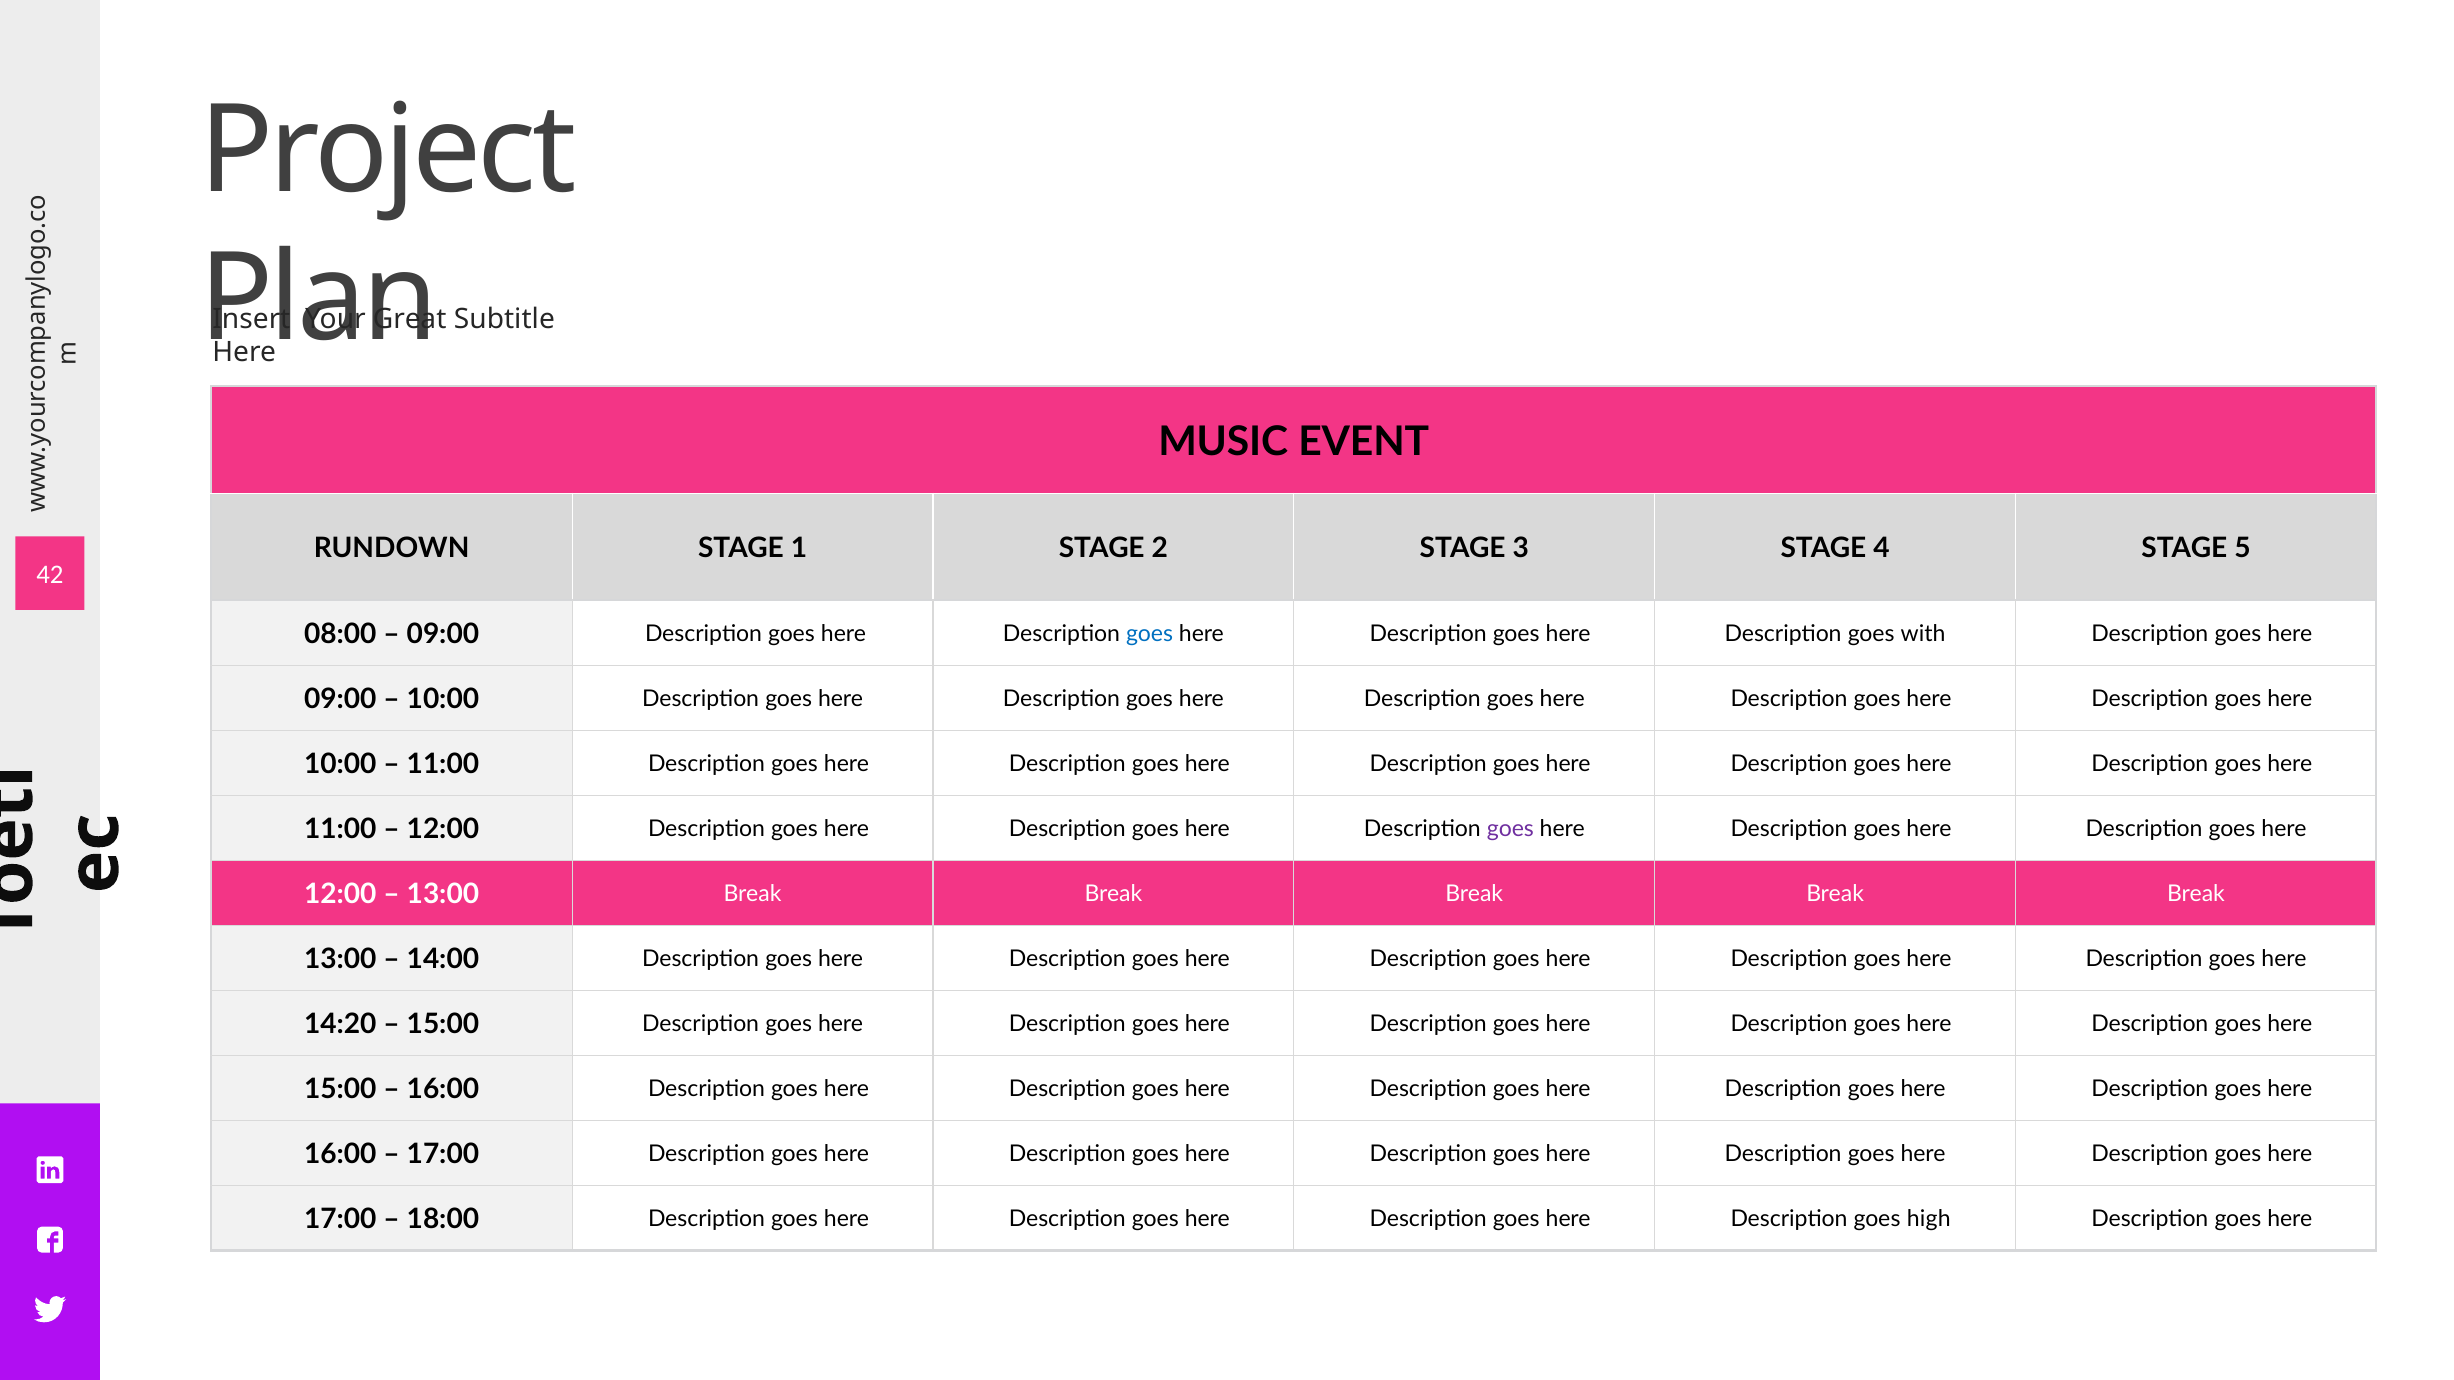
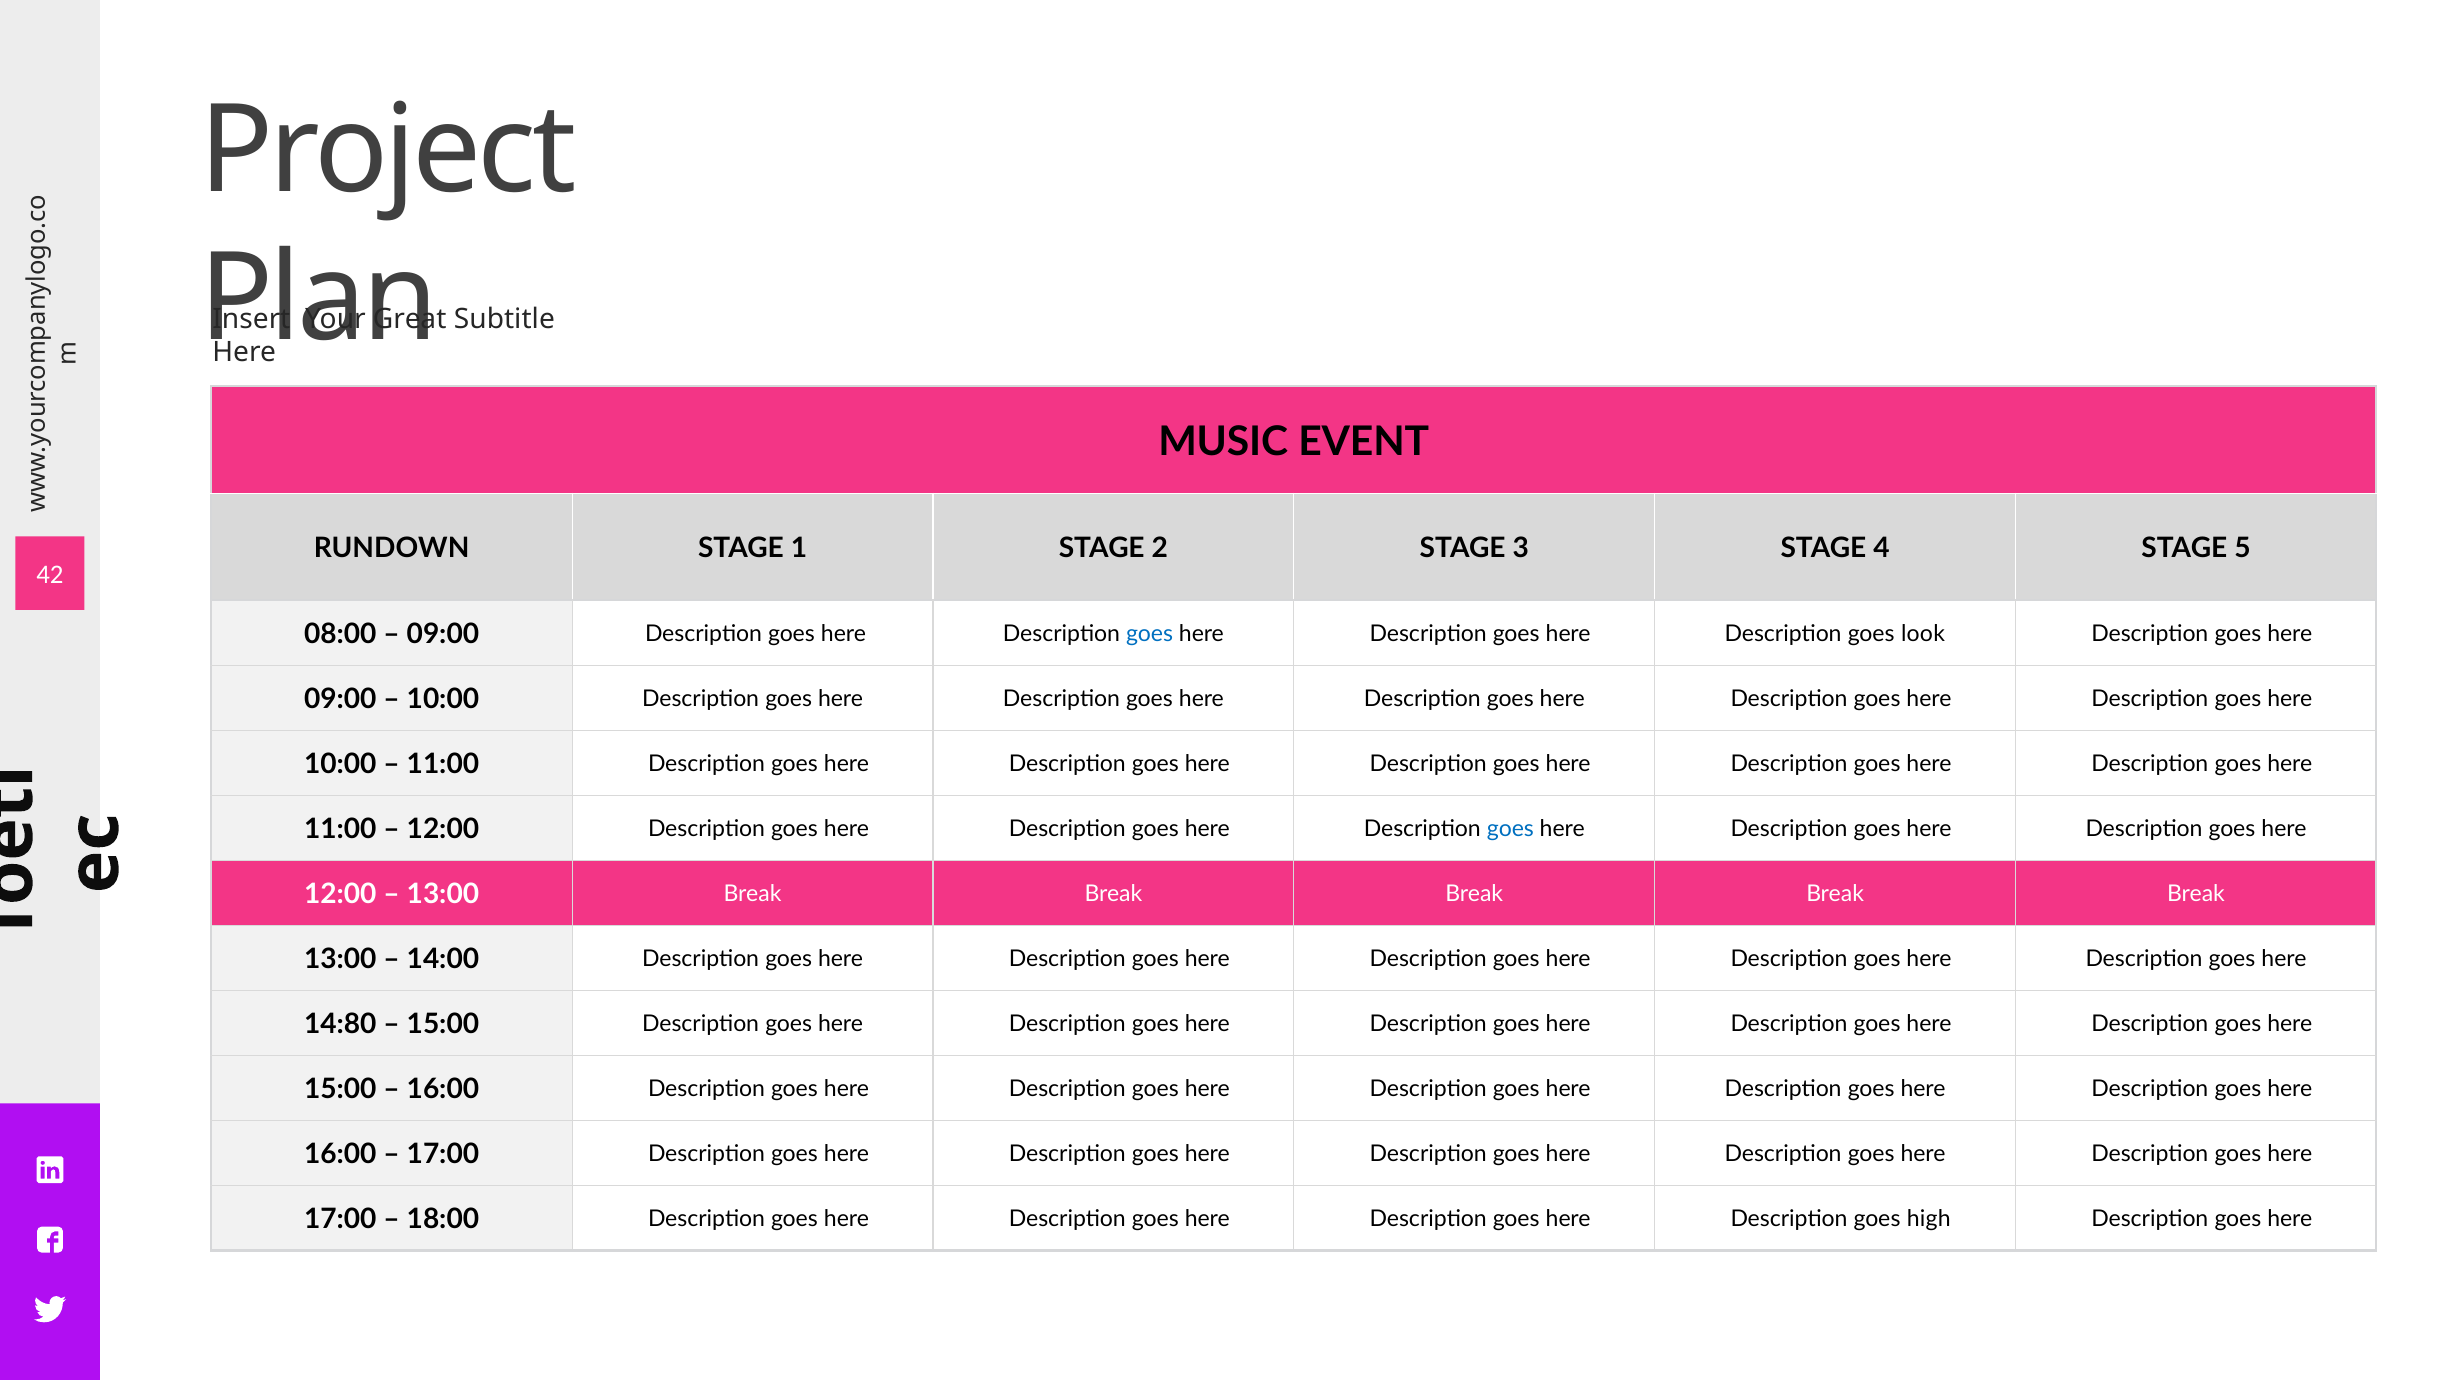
with: with -> look
goes at (1510, 829) colour: purple -> blue
14:20: 14:20 -> 14:80
